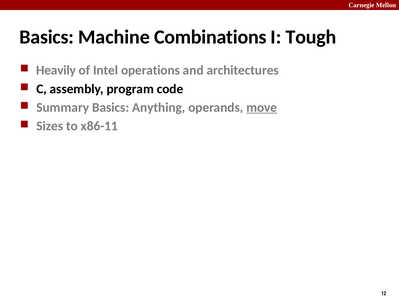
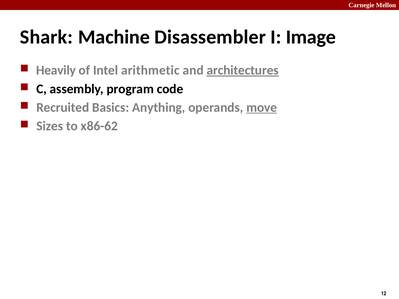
Basics at (47, 37): Basics -> Shark
Combinations: Combinations -> Disassembler
Tough: Tough -> Image
operations: operations -> arithmetic
architectures underline: none -> present
Summary: Summary -> Recruited
x86-11: x86-11 -> x86-62
